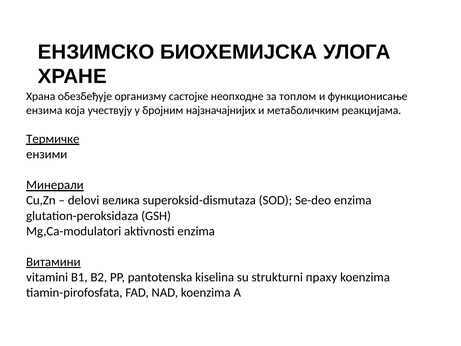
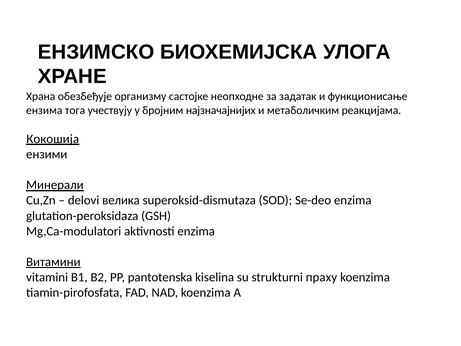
топлoм: топлoм -> задатак
која: која -> тога
Термичке: Термичке -> Кокошија
